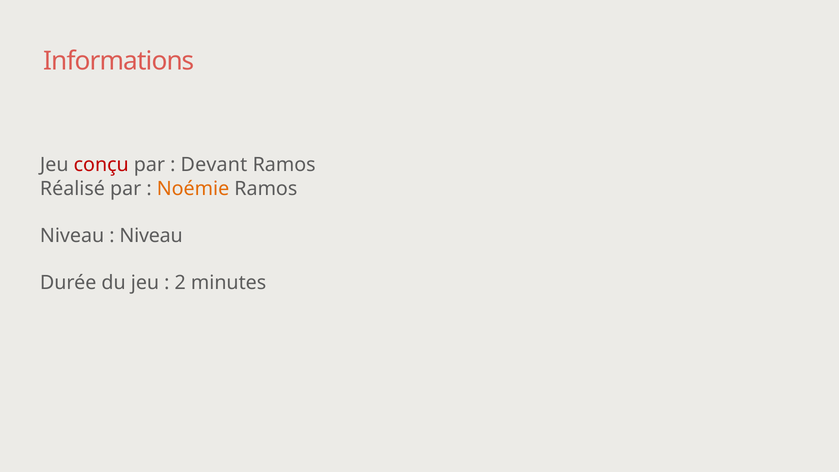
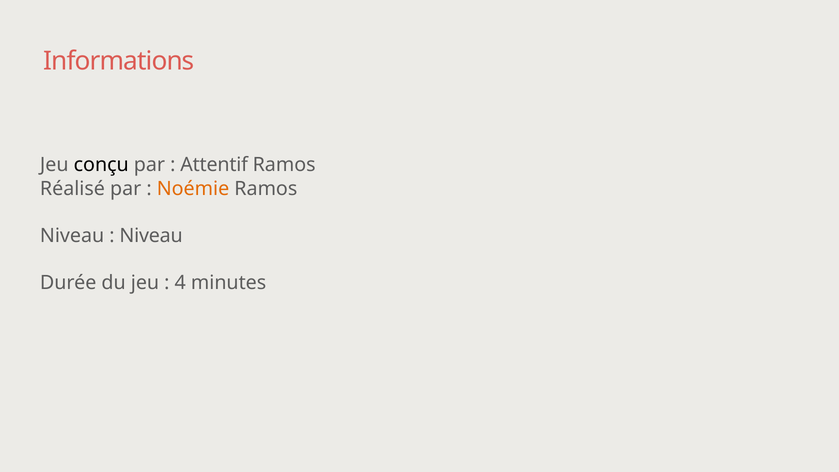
conçu colour: red -> black
Devant: Devant -> Attentif
2: 2 -> 4
